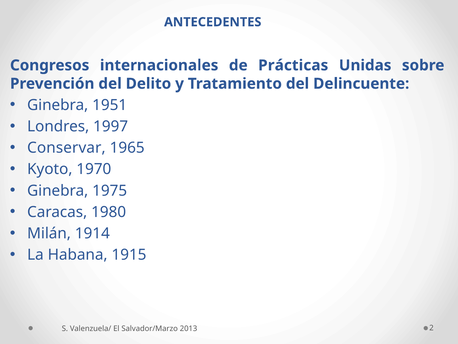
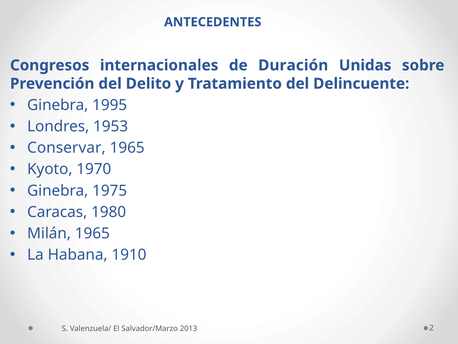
Prácticas: Prácticas -> Duración
1951: 1951 -> 1995
1997: 1997 -> 1953
Milán 1914: 1914 -> 1965
1915: 1915 -> 1910
